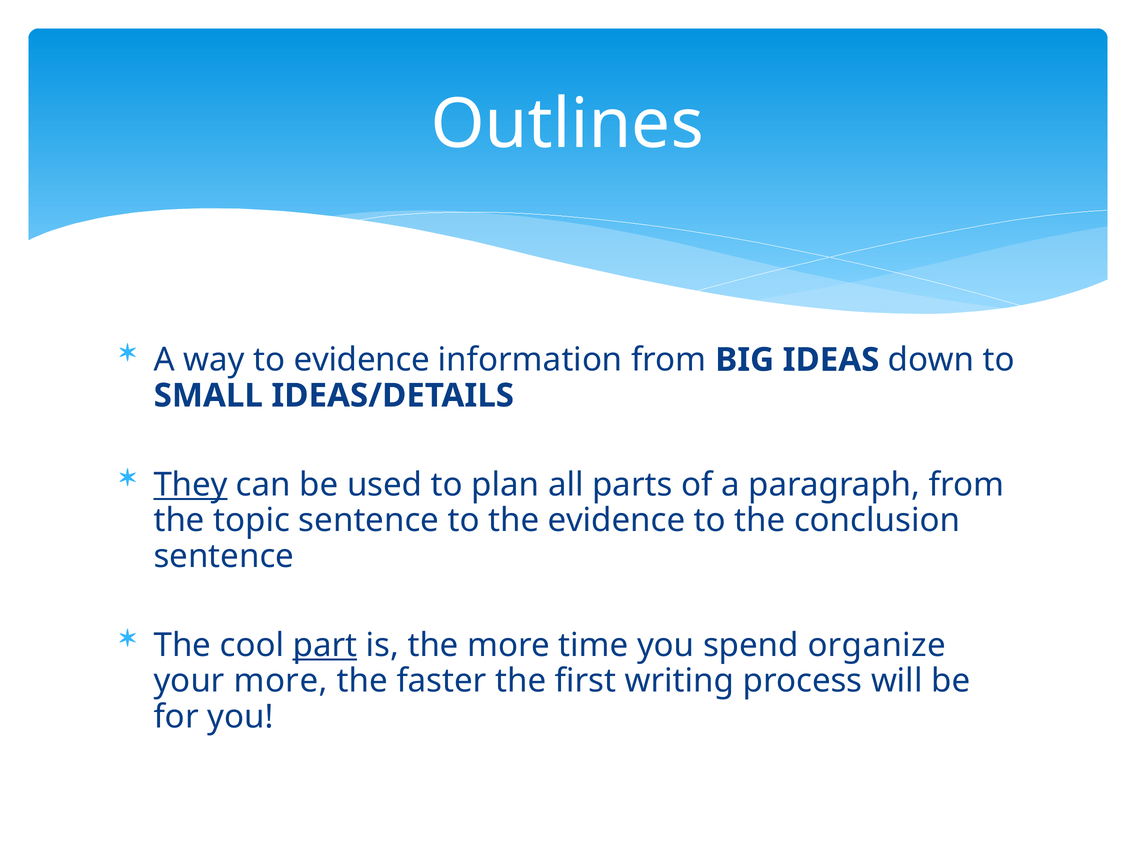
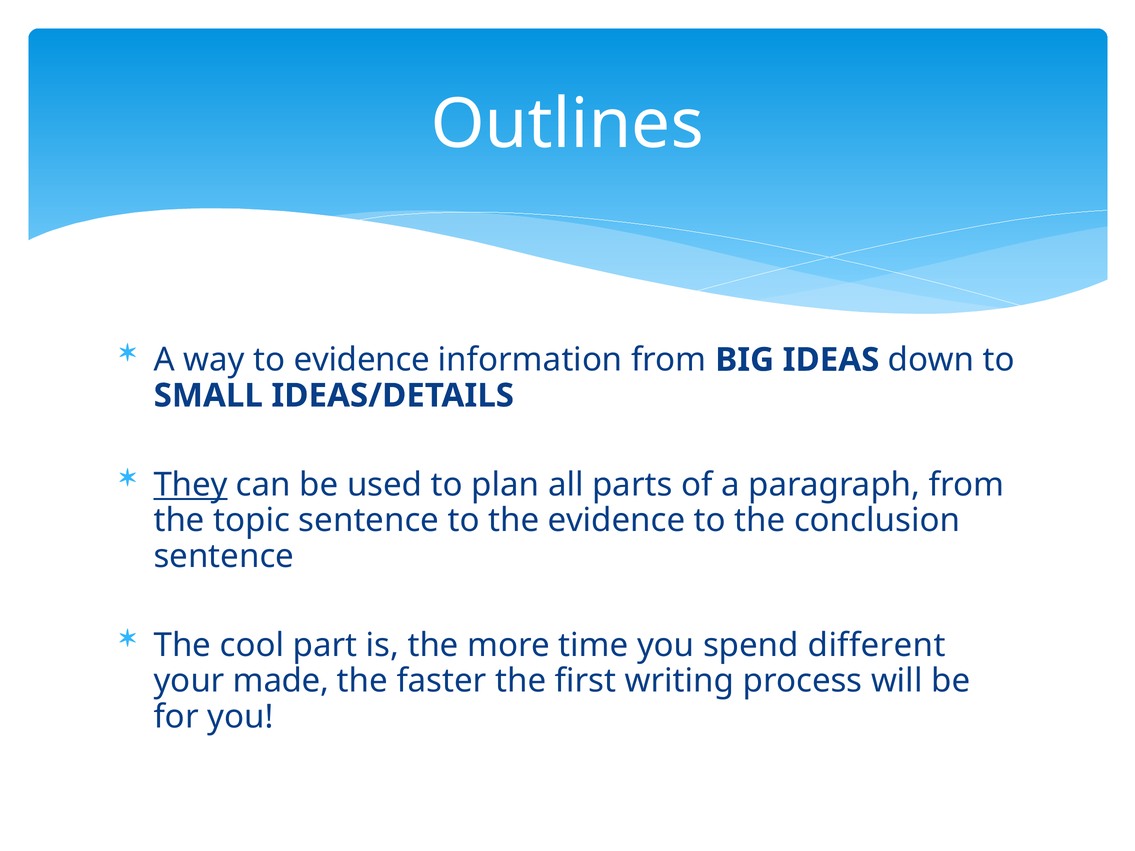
part underline: present -> none
organize: organize -> different
your more: more -> made
